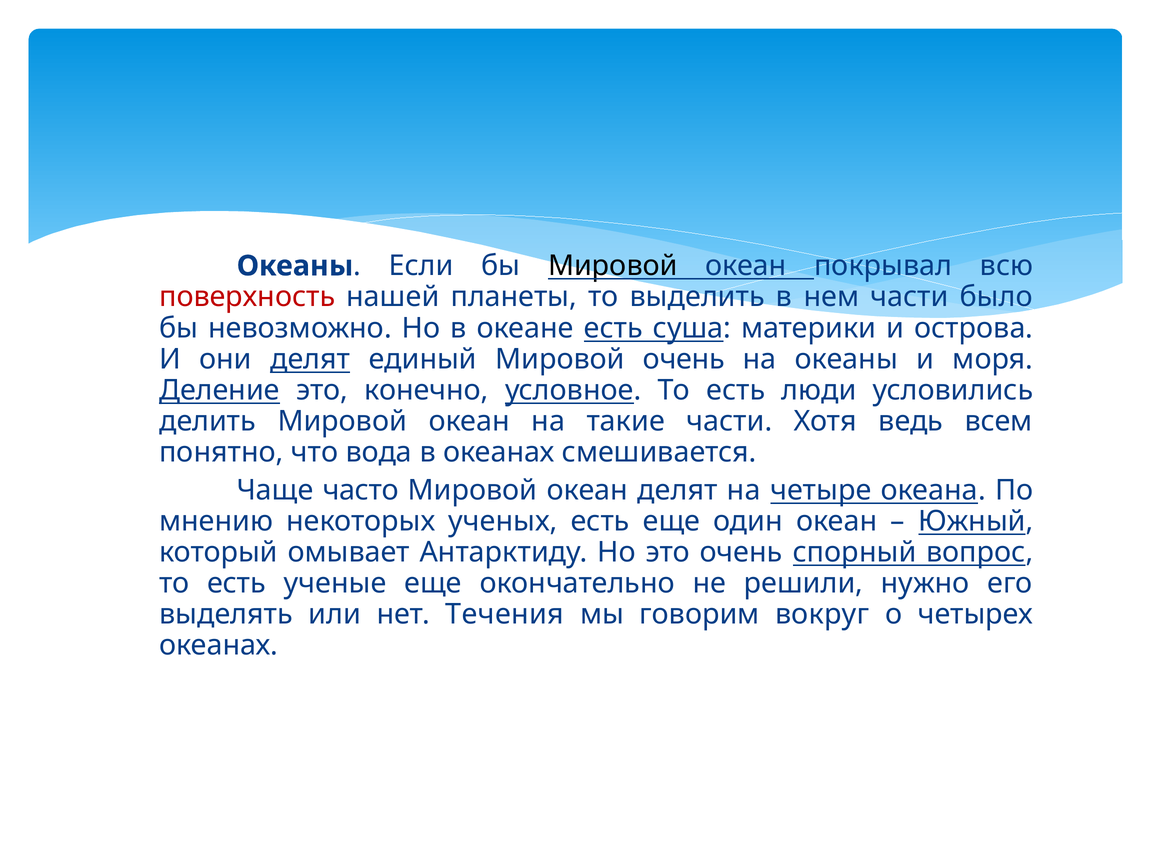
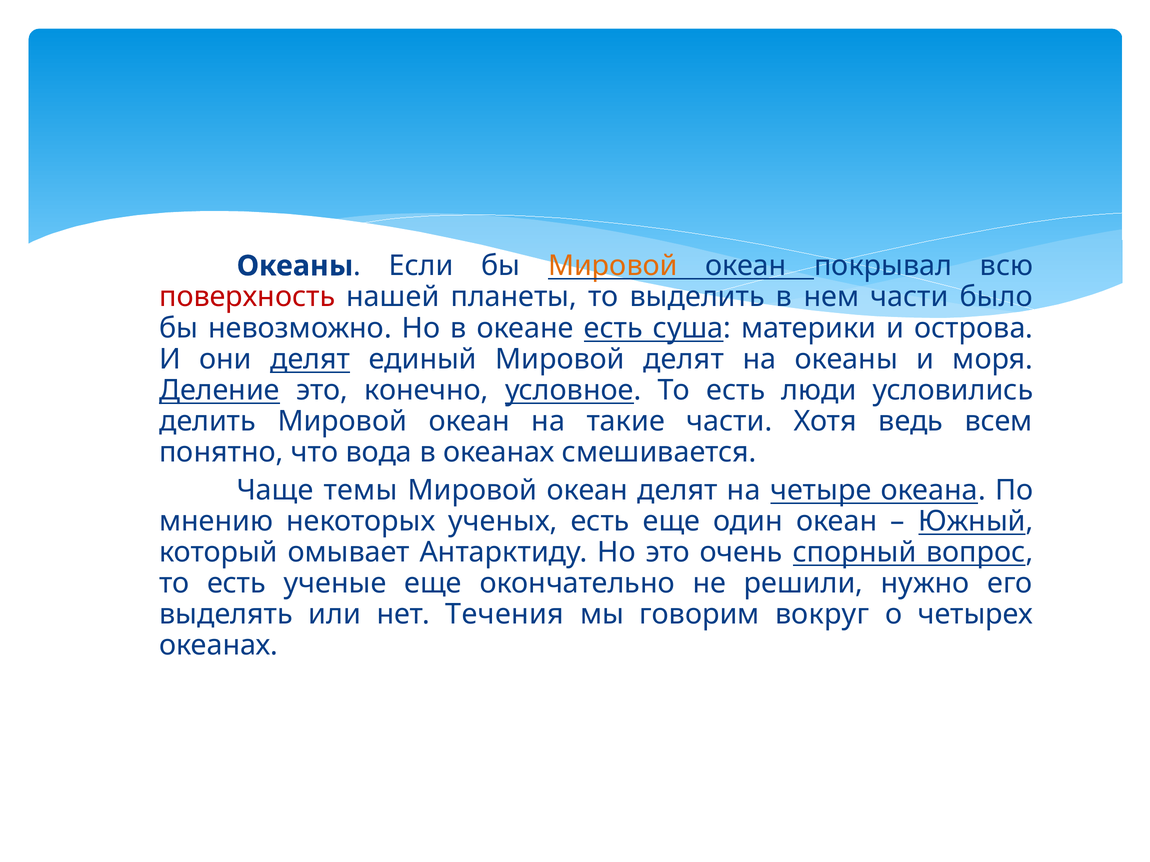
Мировой at (613, 266) colour: black -> orange
Мировой очень: очень -> делят
часто: часто -> темы
